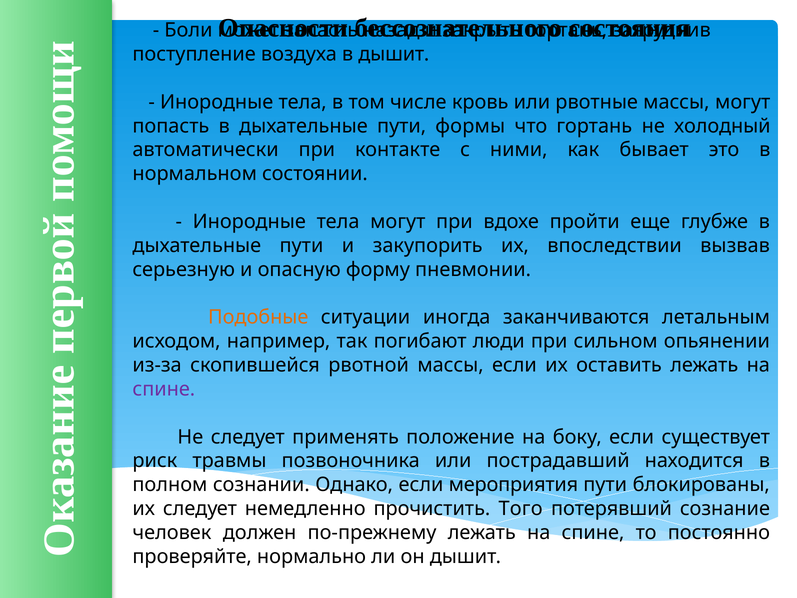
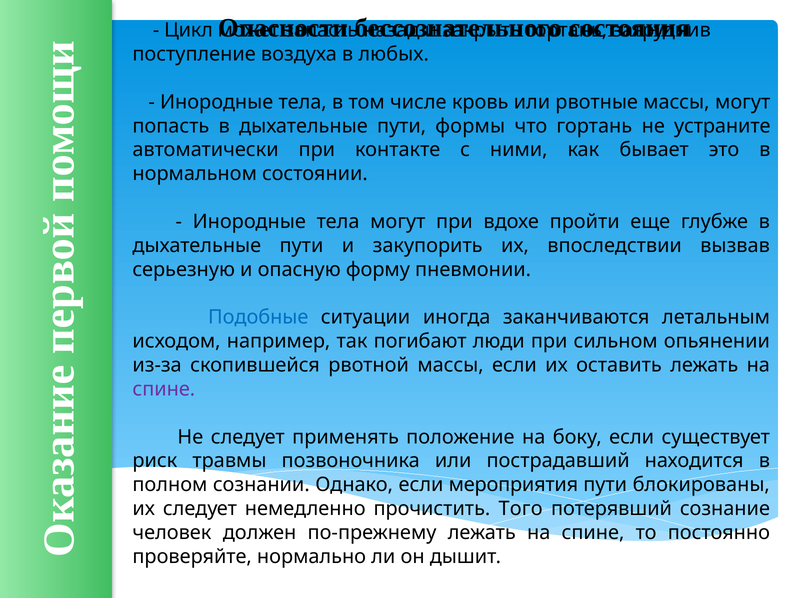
Боли: Боли -> Цикл
в дышит: дышит -> любых
холодный: холодный -> устраните
Подобные colour: orange -> blue
